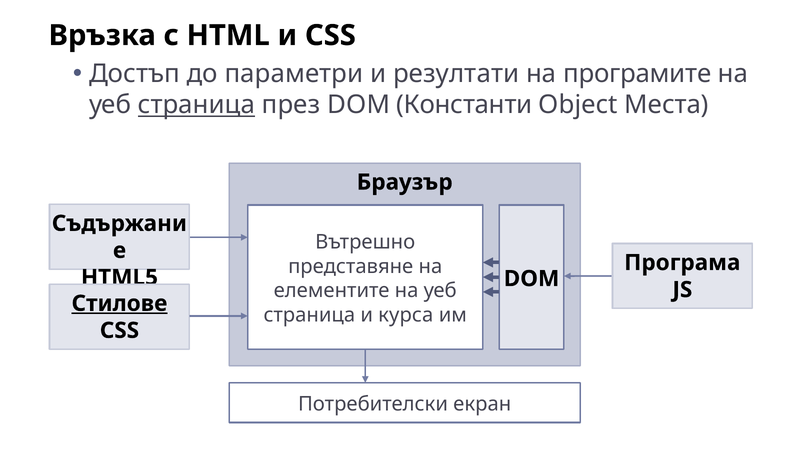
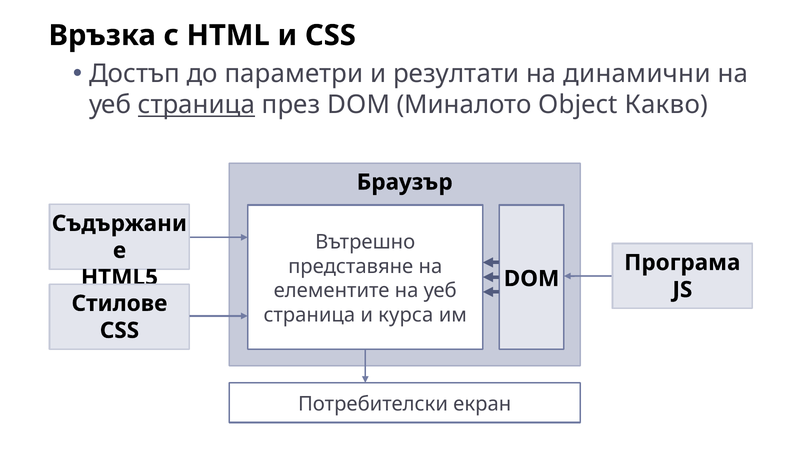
програмите: програмите -> динамични
Константи: Константи -> Миналото
Места: Места -> Какво
Стилове underline: present -> none
